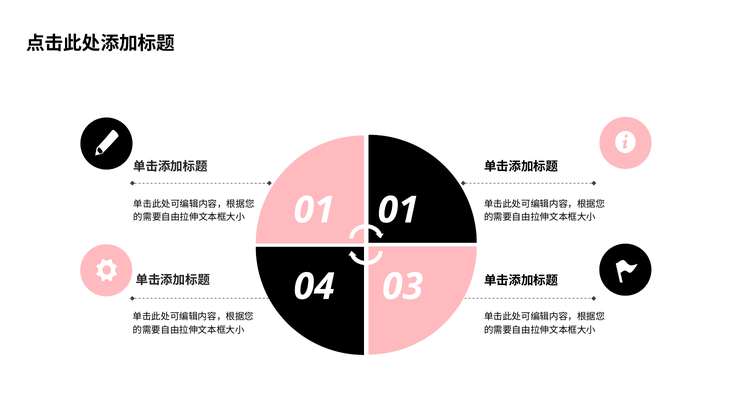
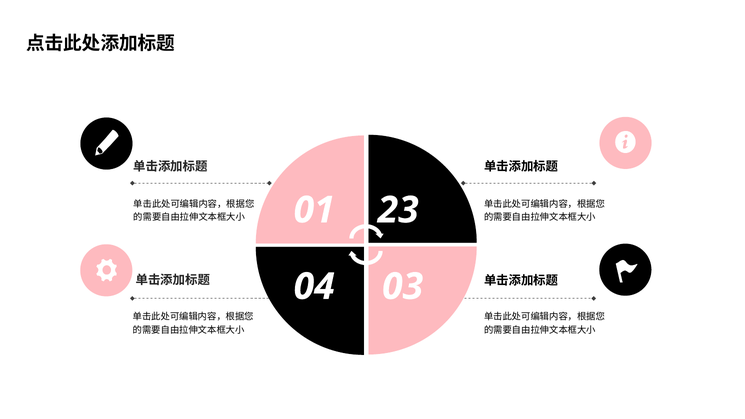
01 01: 01 -> 23
